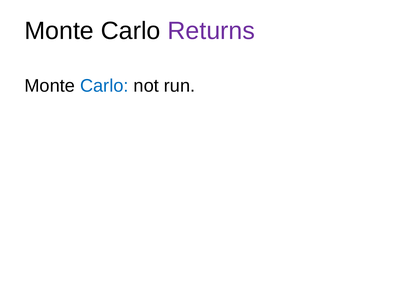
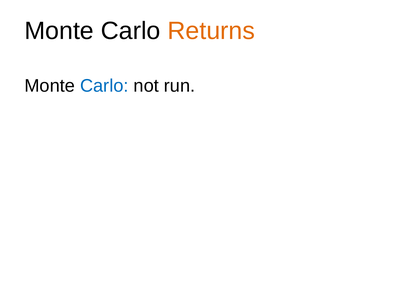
Returns colour: purple -> orange
